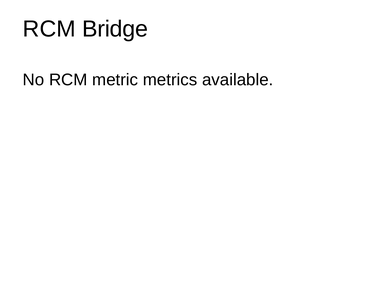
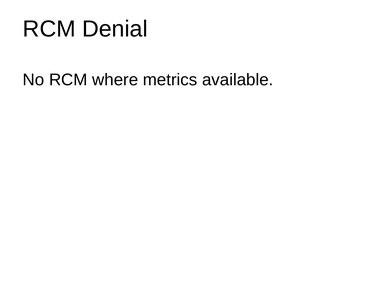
Bridge: Bridge -> Denial
metric: metric -> where
